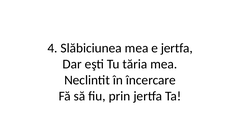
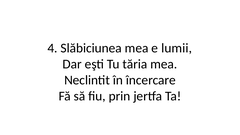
e jertfa: jertfa -> lumii
